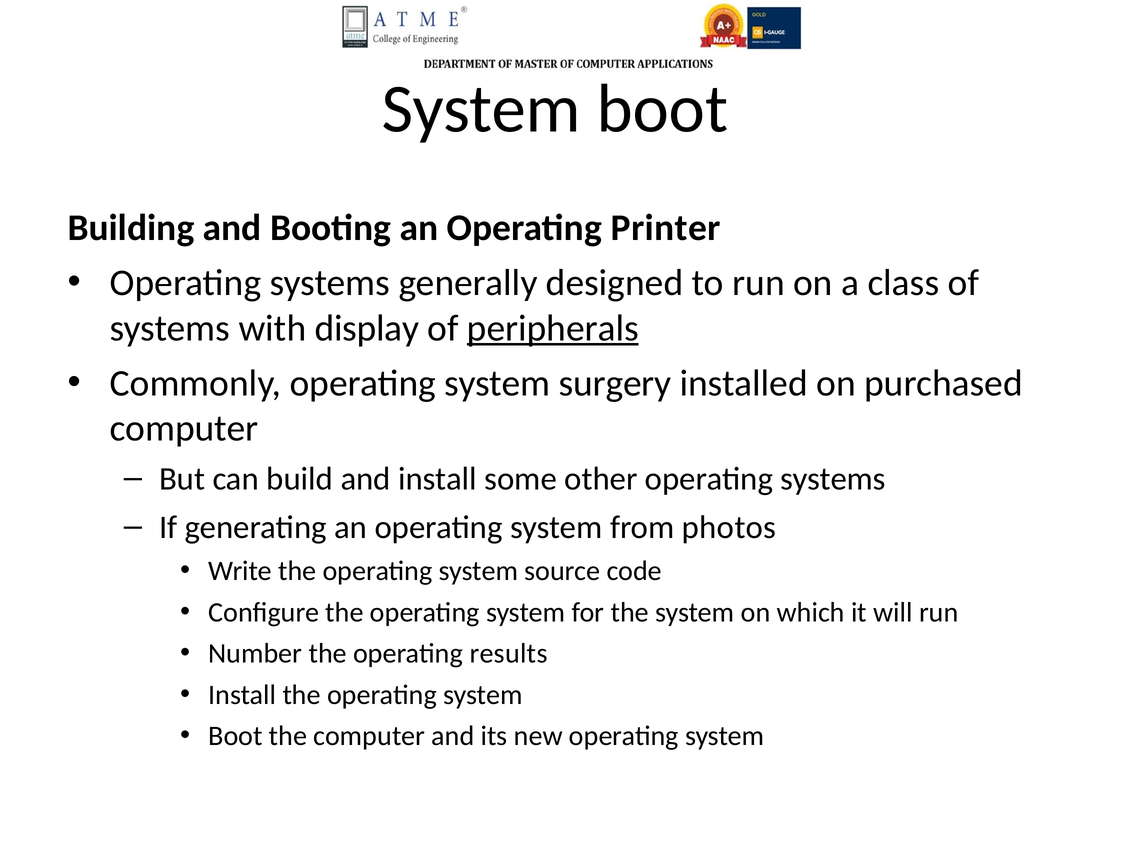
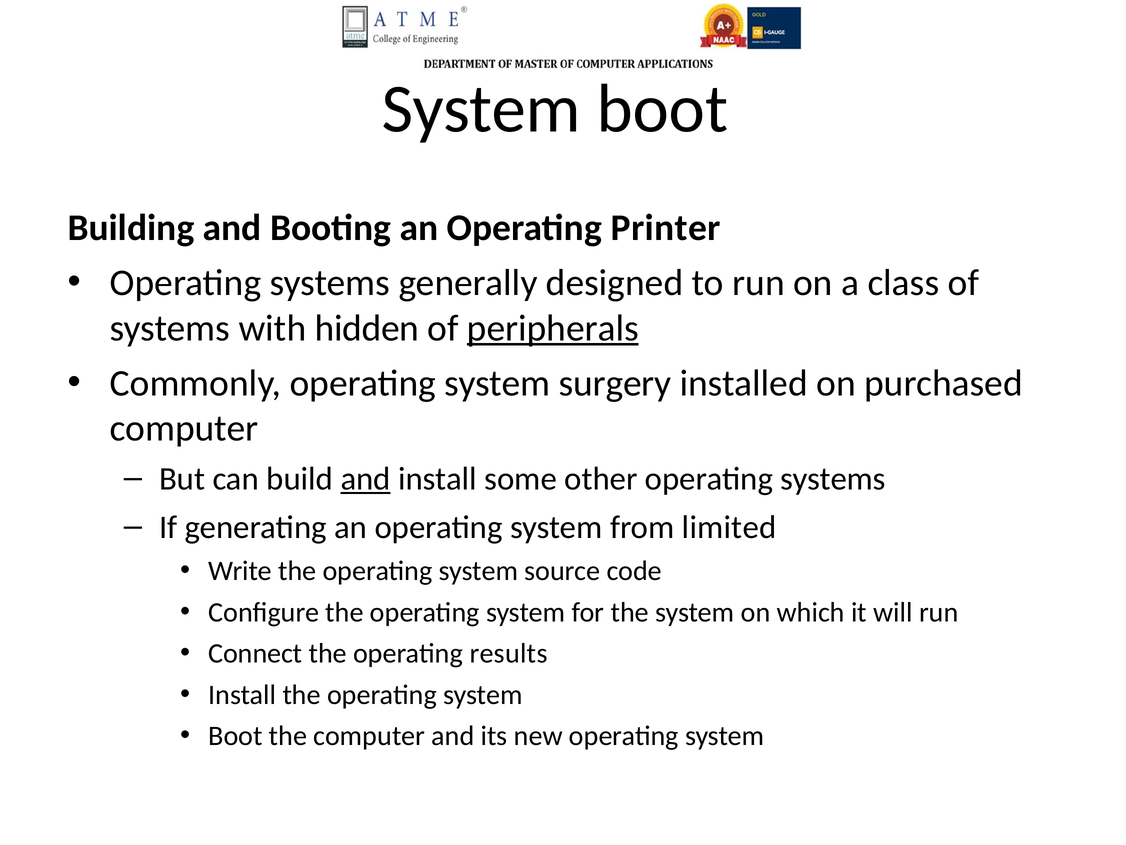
display: display -> hidden
and at (366, 479) underline: none -> present
photos: photos -> limited
Number: Number -> Connect
